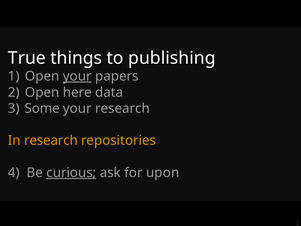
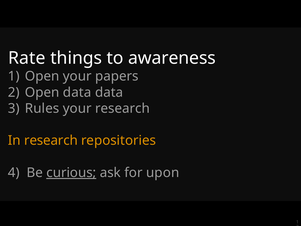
True: True -> Rate
publishing: publishing -> awareness
your at (77, 76) underline: present -> none
Open here: here -> data
Some: Some -> Rules
